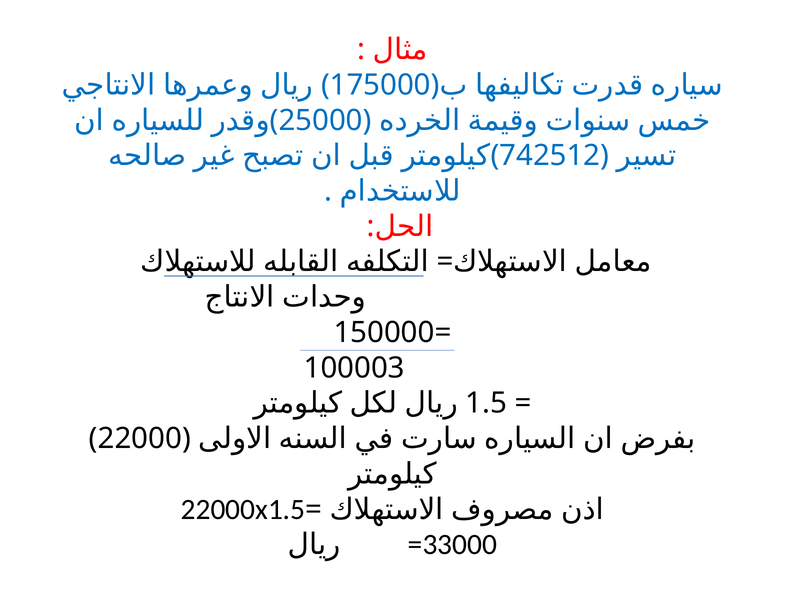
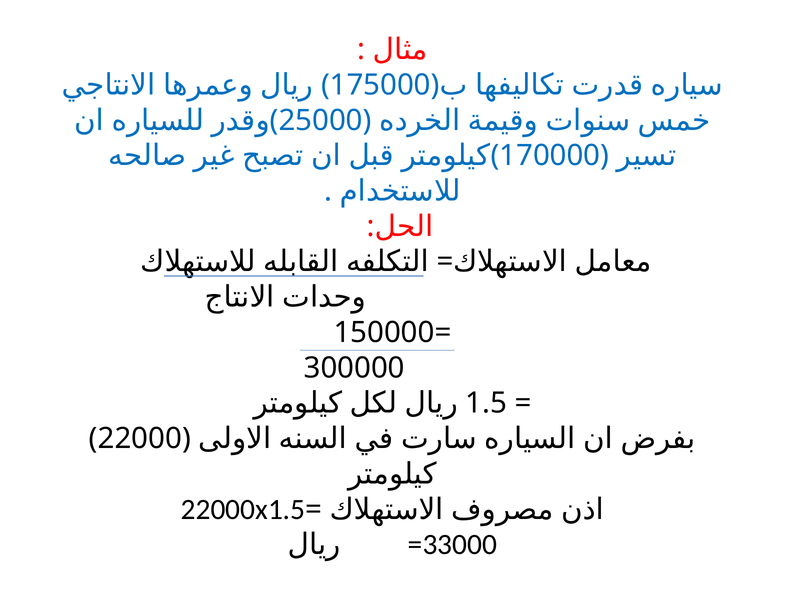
742512: 742512 -> 170000
100003: 100003 -> 300000
